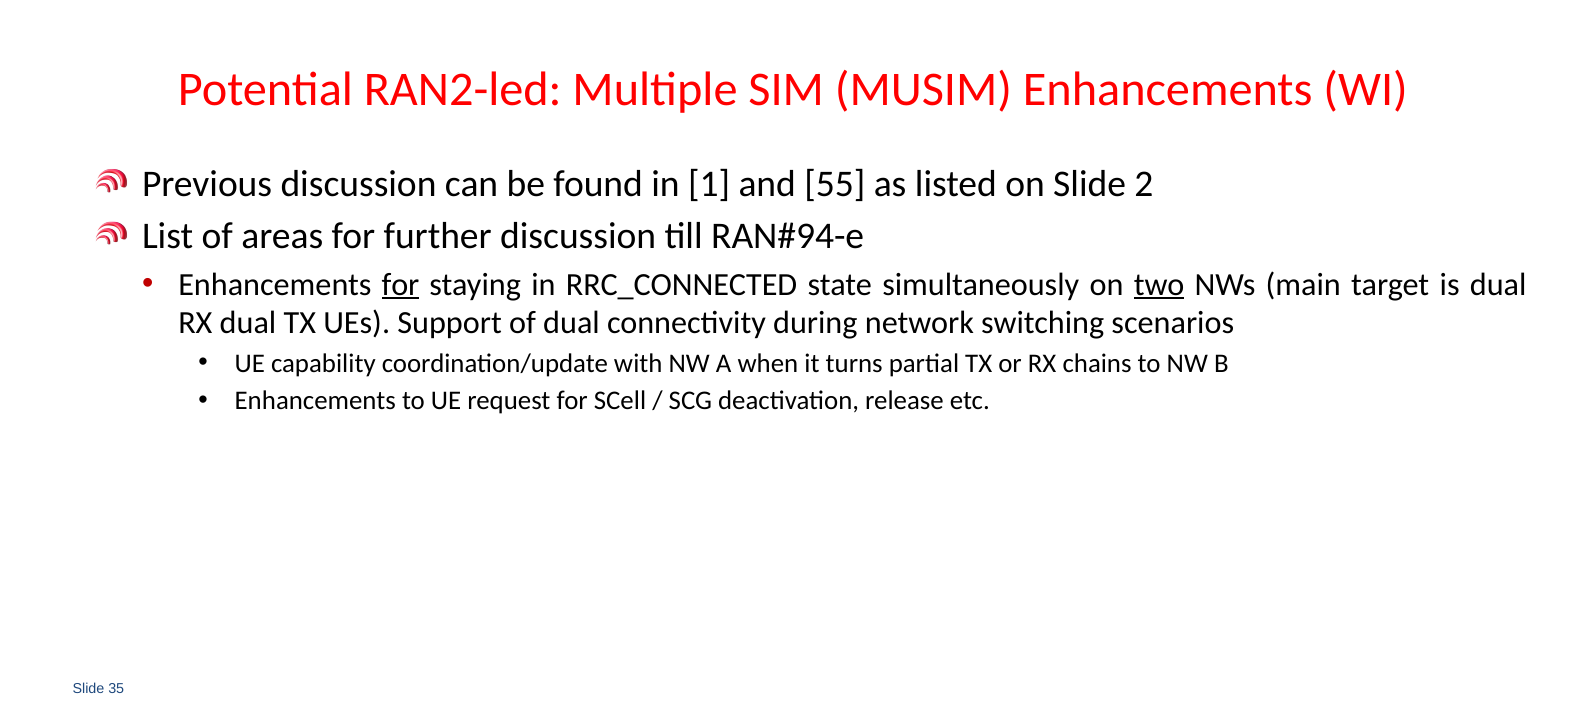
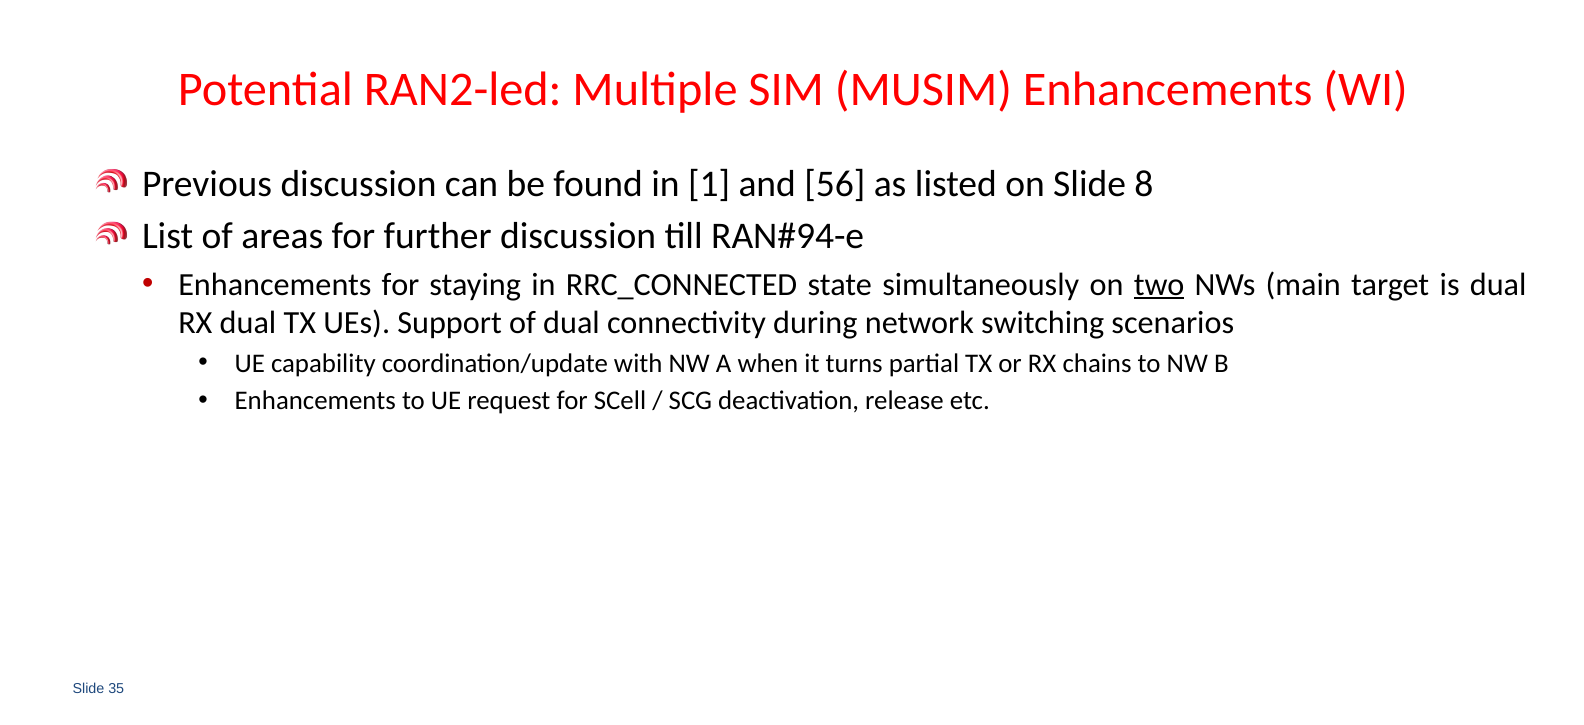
55: 55 -> 56
2: 2 -> 8
for at (401, 284) underline: present -> none
